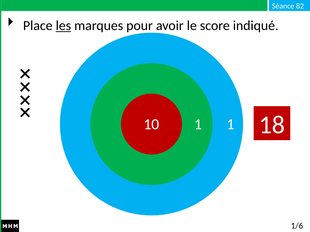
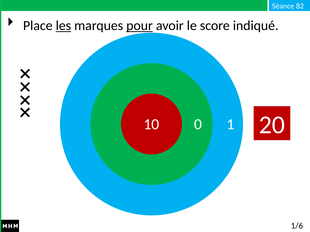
pour underline: none -> present
10 1: 1 -> 0
18: 18 -> 20
